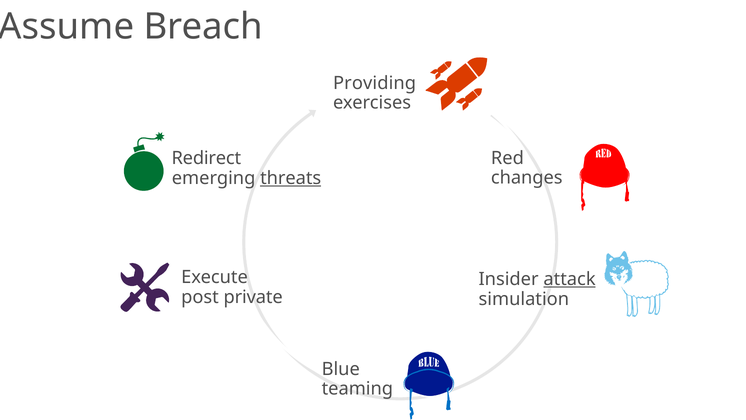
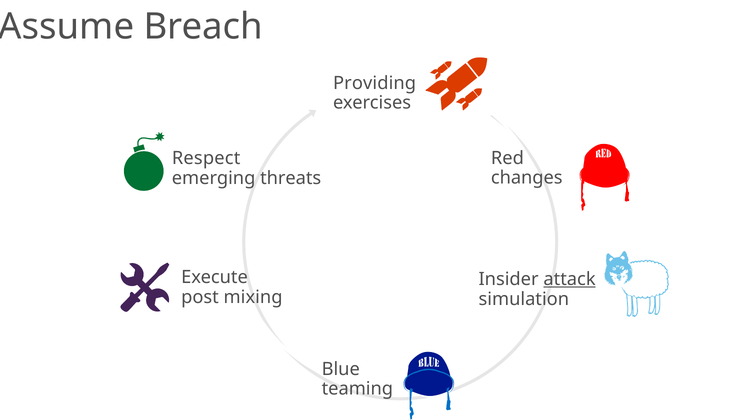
Redirect: Redirect -> Respect
threats underline: present -> none
private: private -> mixing
